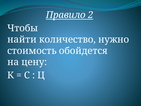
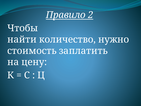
обойдется: обойдется -> заплатить
